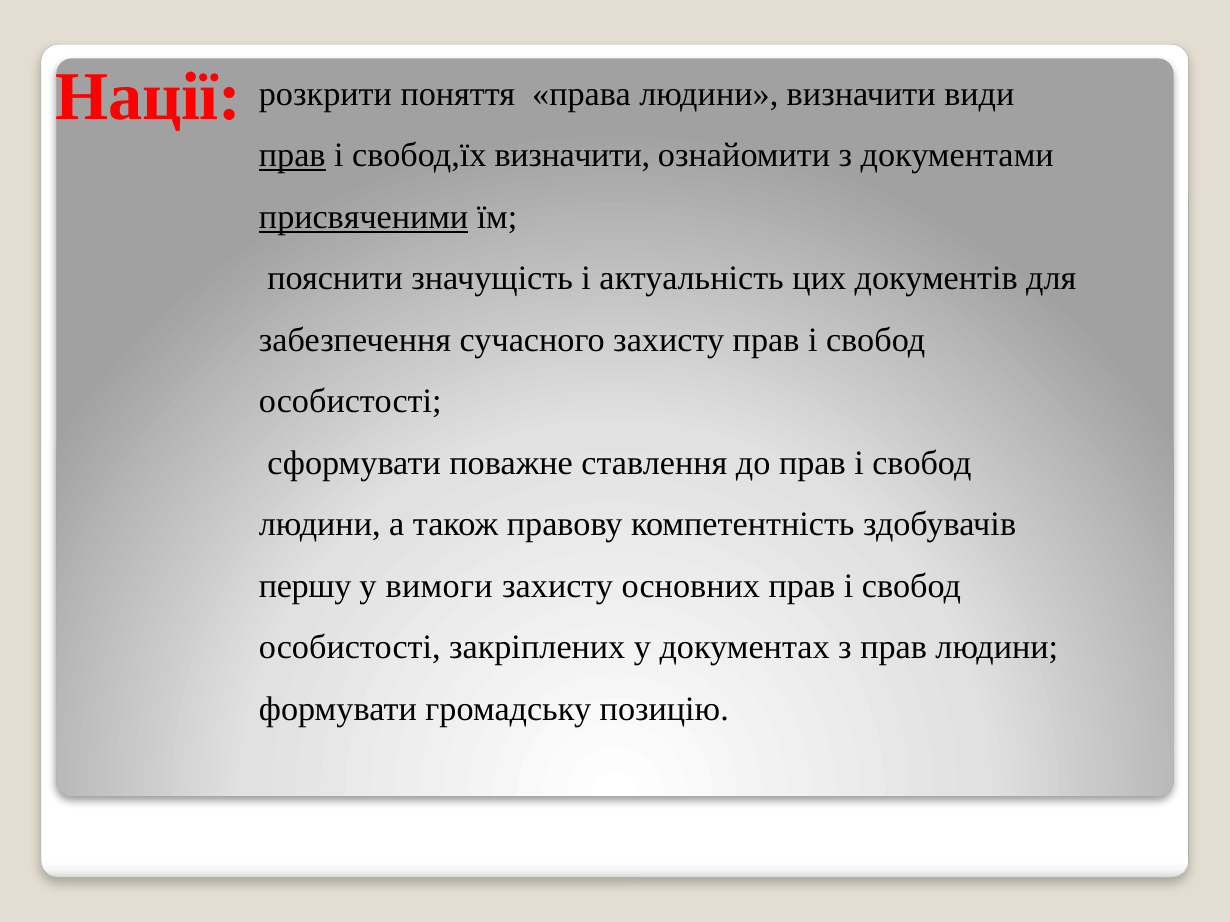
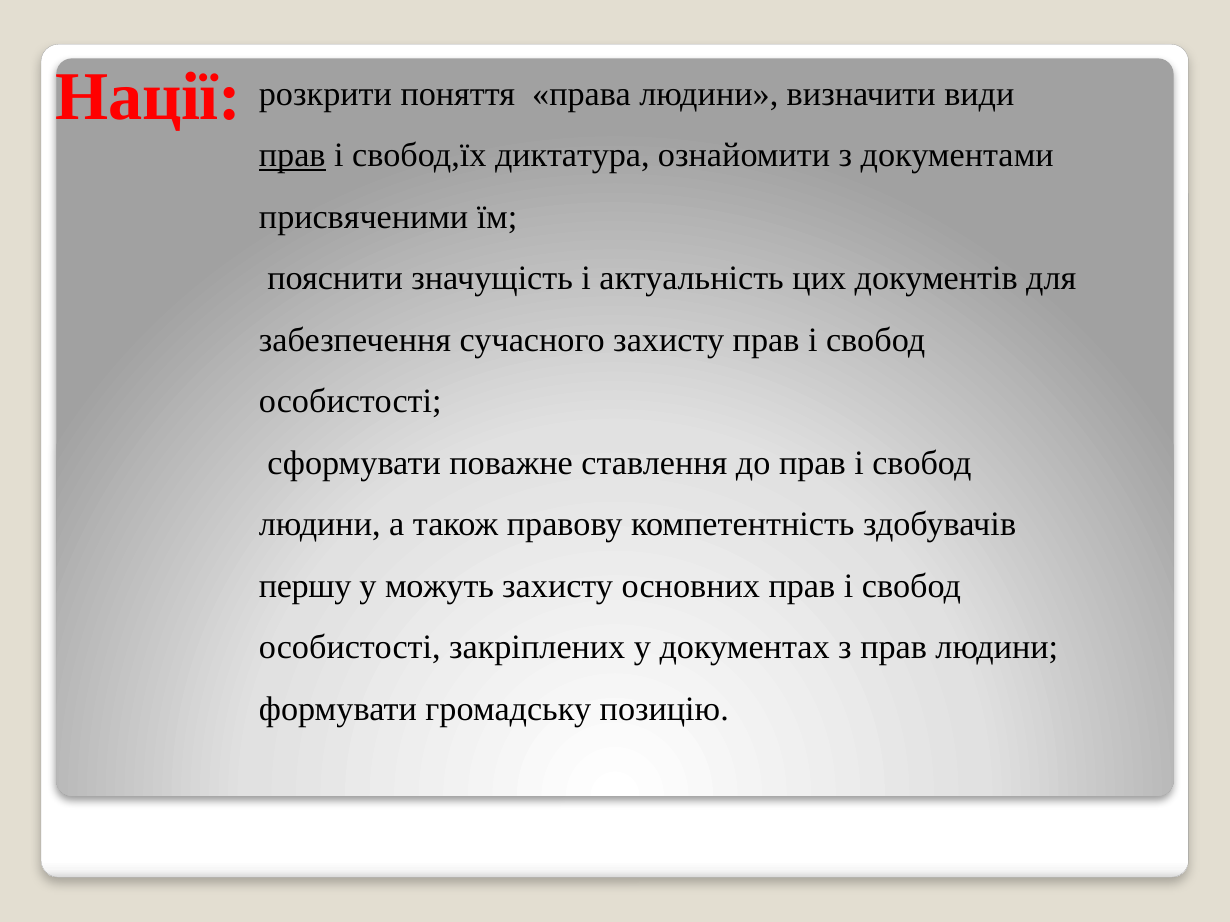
свобод,їх визначити: визначити -> диктатура
присвяченими underline: present -> none
вимоги: вимоги -> можуть
